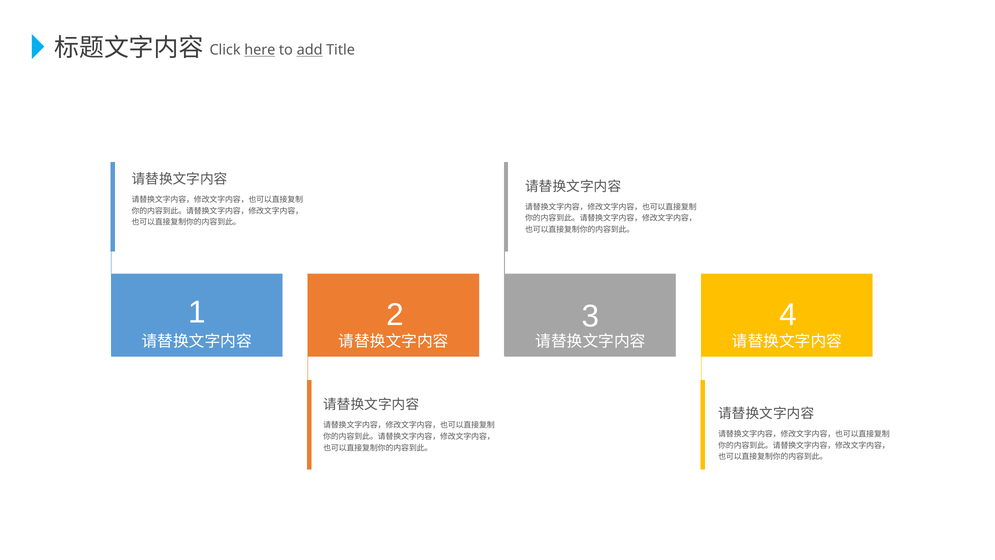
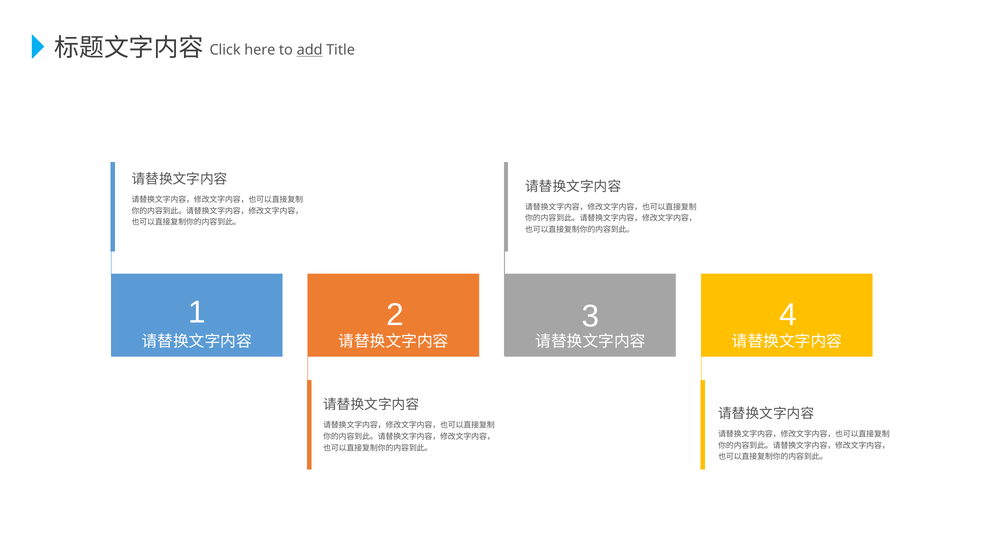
here underline: present -> none
